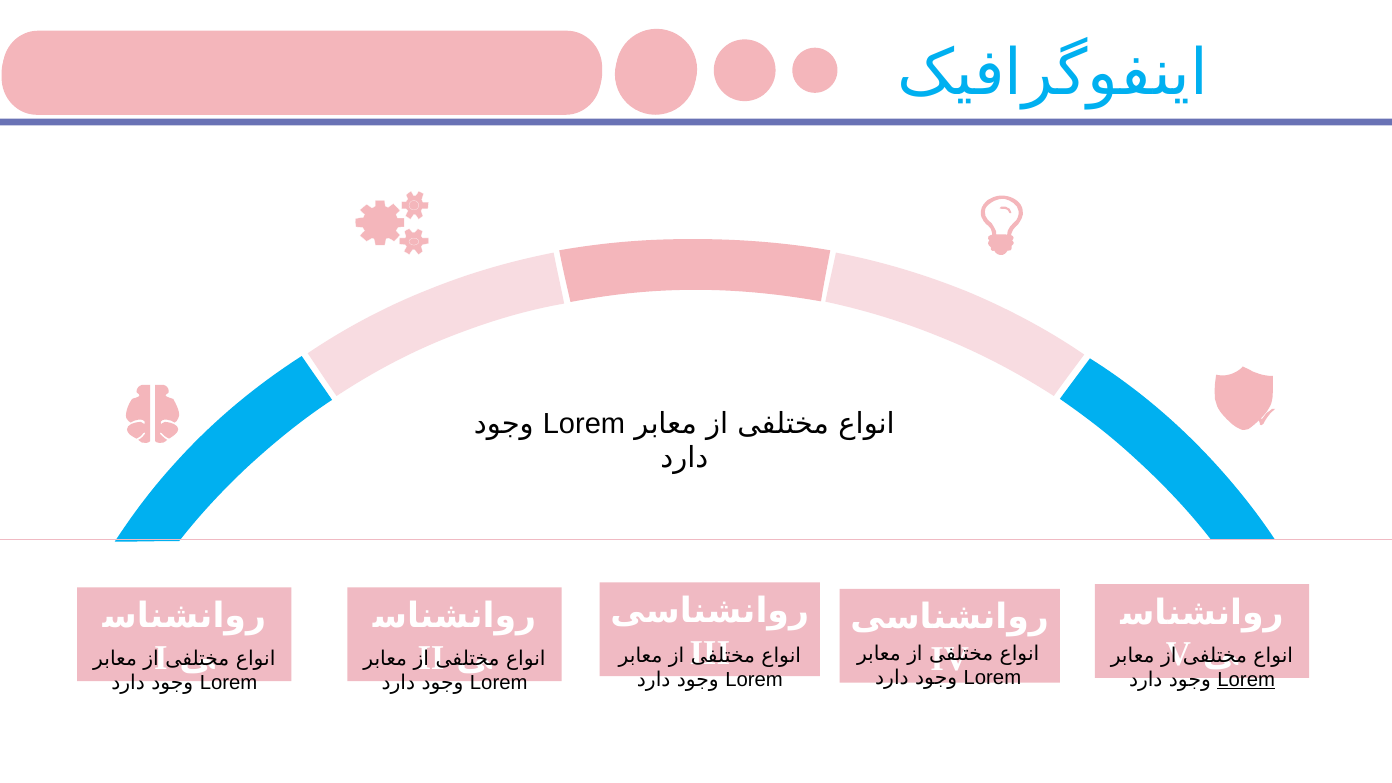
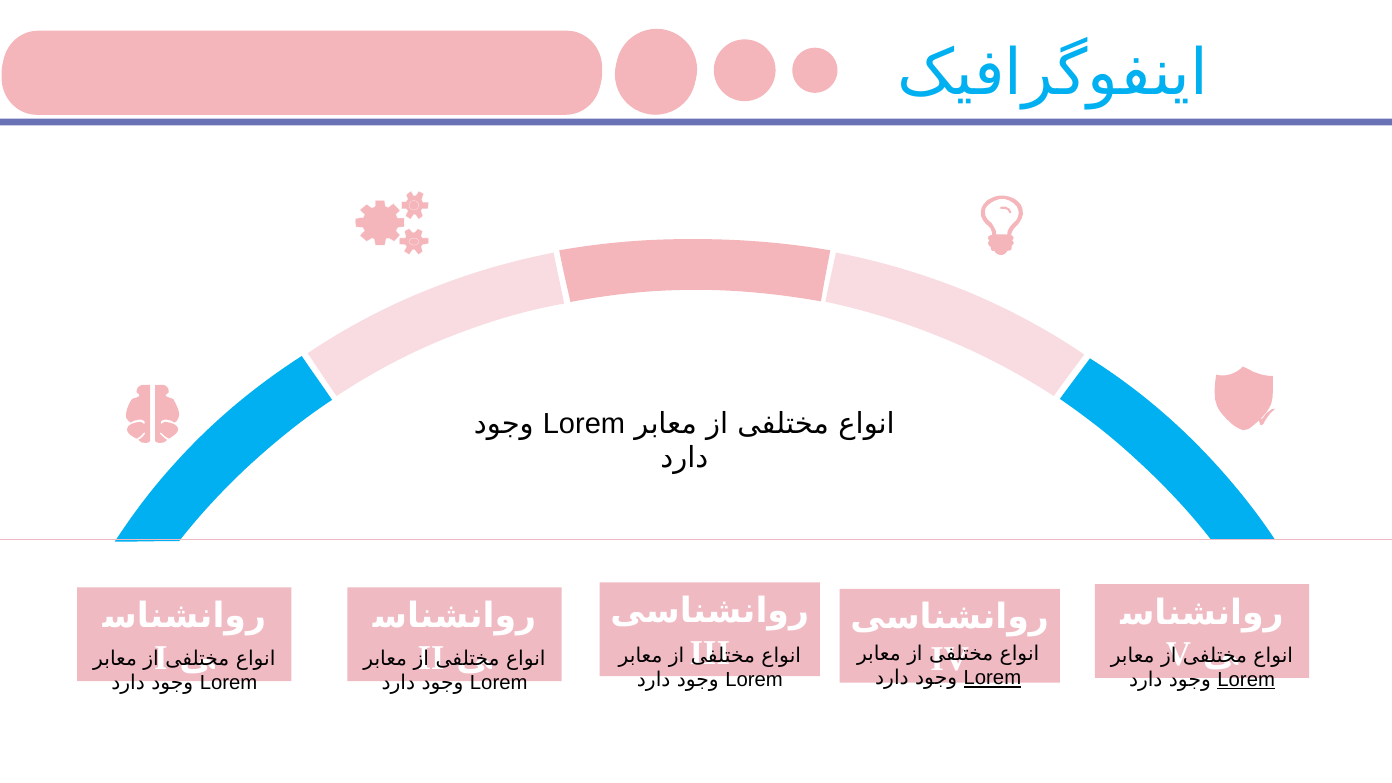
Lorem at (992, 678) underline: none -> present
